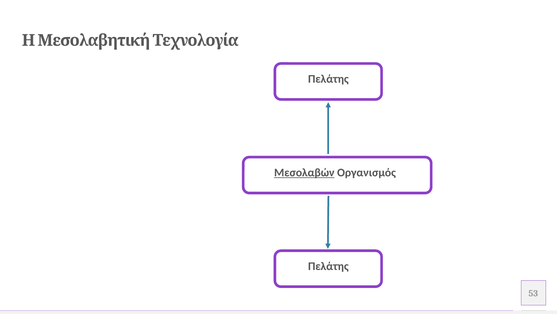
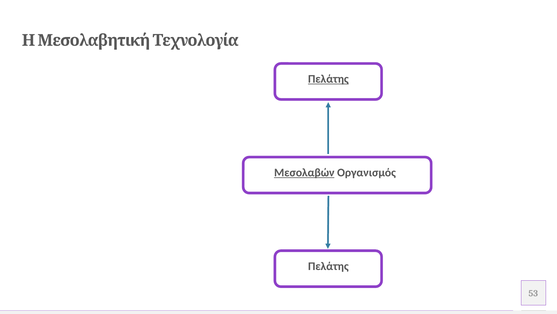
Πελάτης at (328, 79) underline: none -> present
